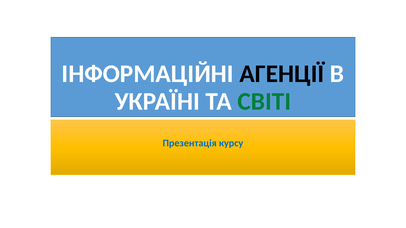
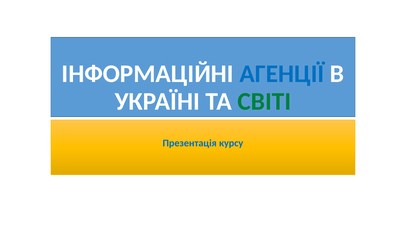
АГЕНЦІЇ colour: black -> blue
